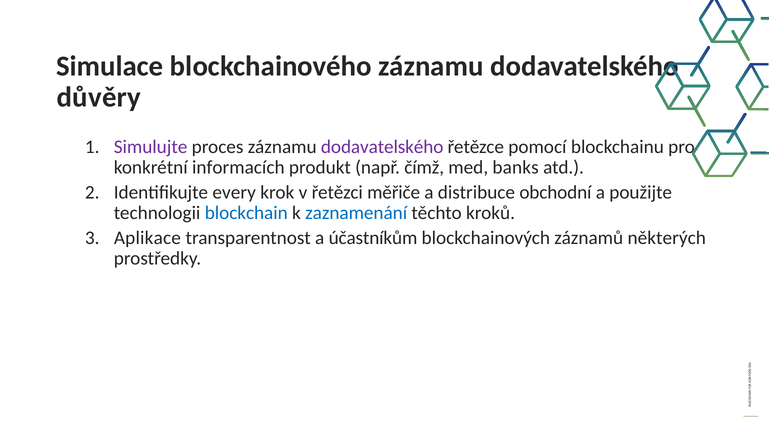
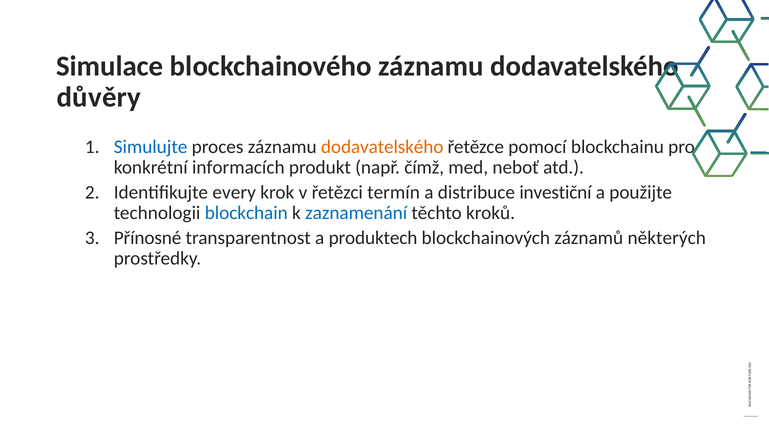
Simulujte colour: purple -> blue
dodavatelského at (382, 147) colour: purple -> orange
banks: banks -> neboť
měřiče: měřiče -> termín
obchodní: obchodní -> investiční
Aplikace: Aplikace -> Přínosné
účastníkům: účastníkům -> produktech
